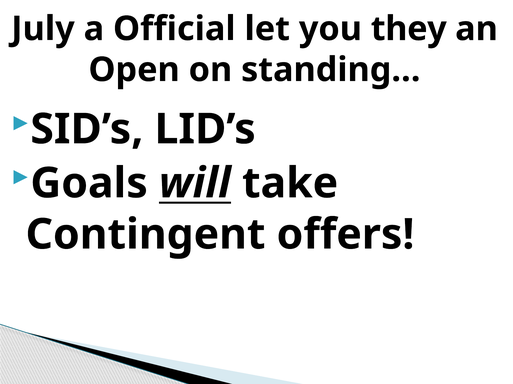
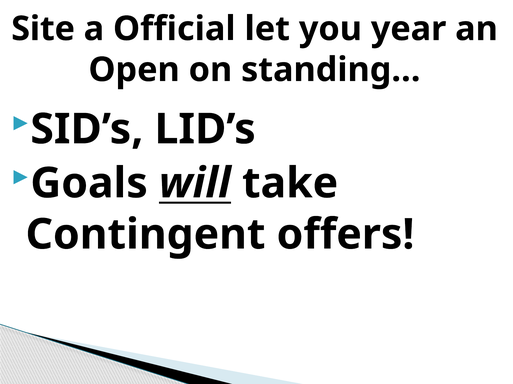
July: July -> Site
they: they -> year
